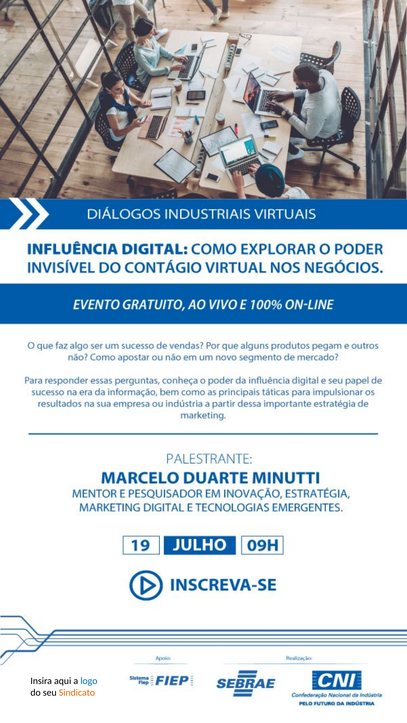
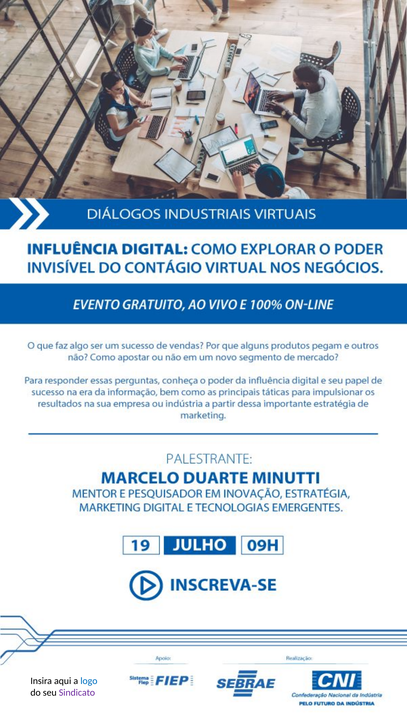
Sindicato colour: orange -> purple
